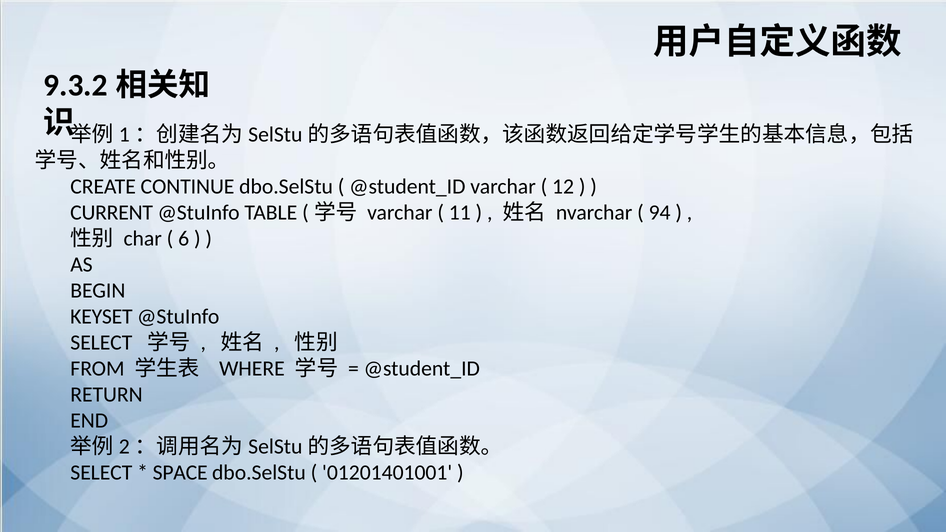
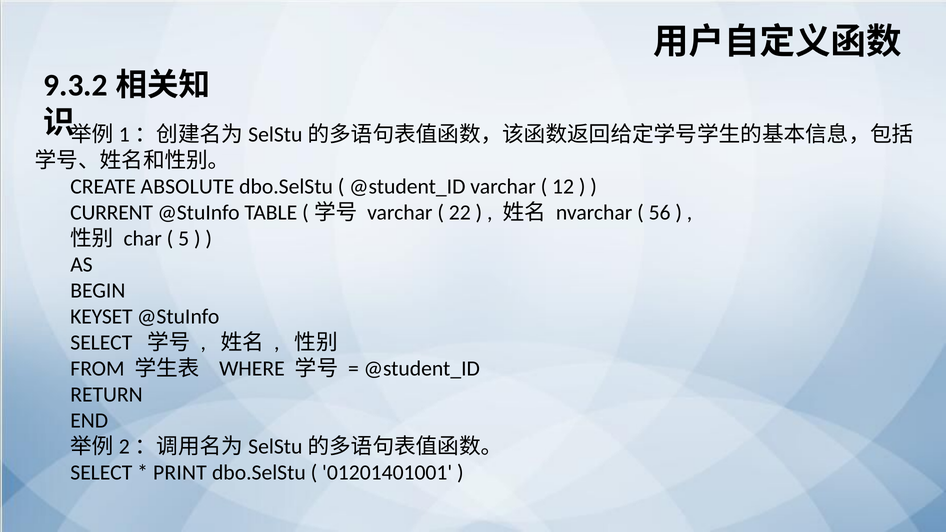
CONTINUE: CONTINUE -> ABSOLUTE
11: 11 -> 22
94: 94 -> 56
6: 6 -> 5
SPACE: SPACE -> PRINT
